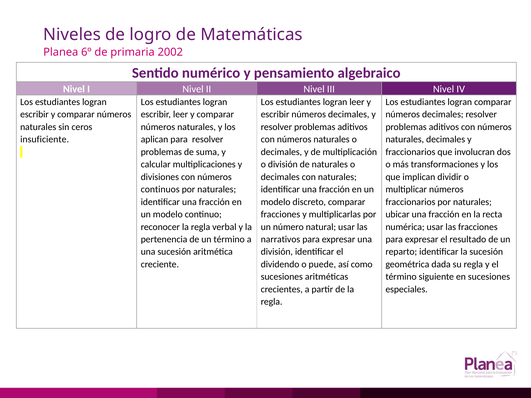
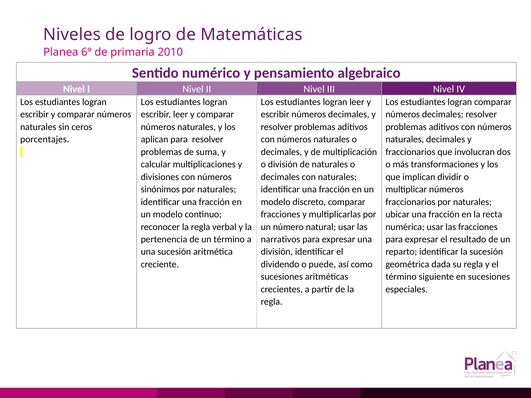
2002: 2002 -> 2010
insuficiente: insuficiente -> porcentajes
continuos: continuos -> sinónimos
